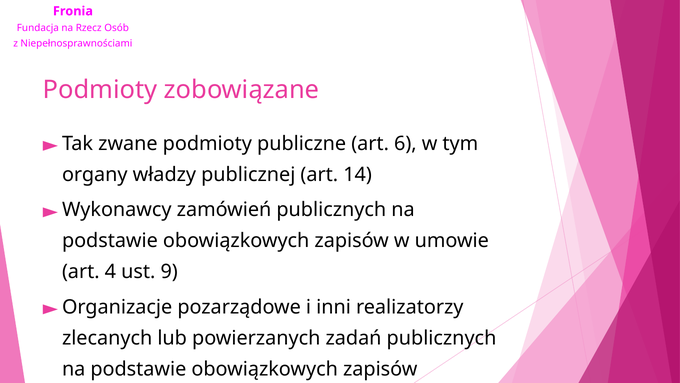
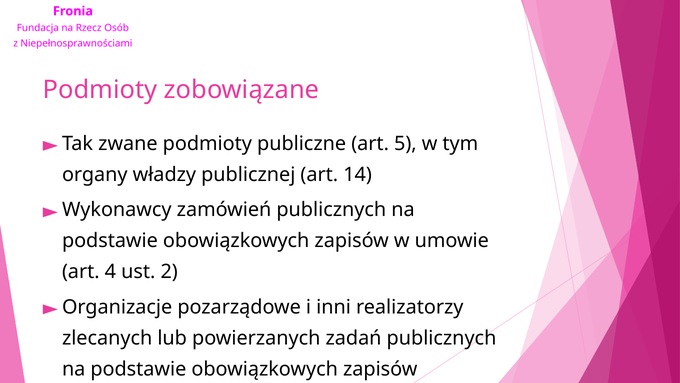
6: 6 -> 5
9: 9 -> 2
